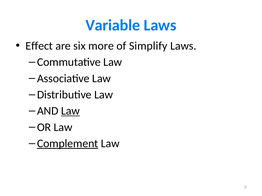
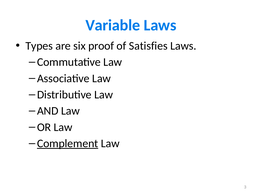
Effect: Effect -> Types
more: more -> proof
Simplify: Simplify -> Satisfies
Law at (70, 111) underline: present -> none
